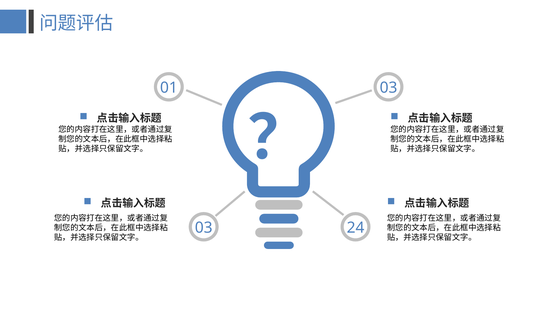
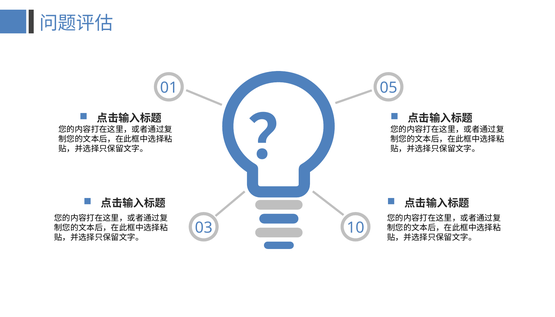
01 03: 03 -> 05
24: 24 -> 10
